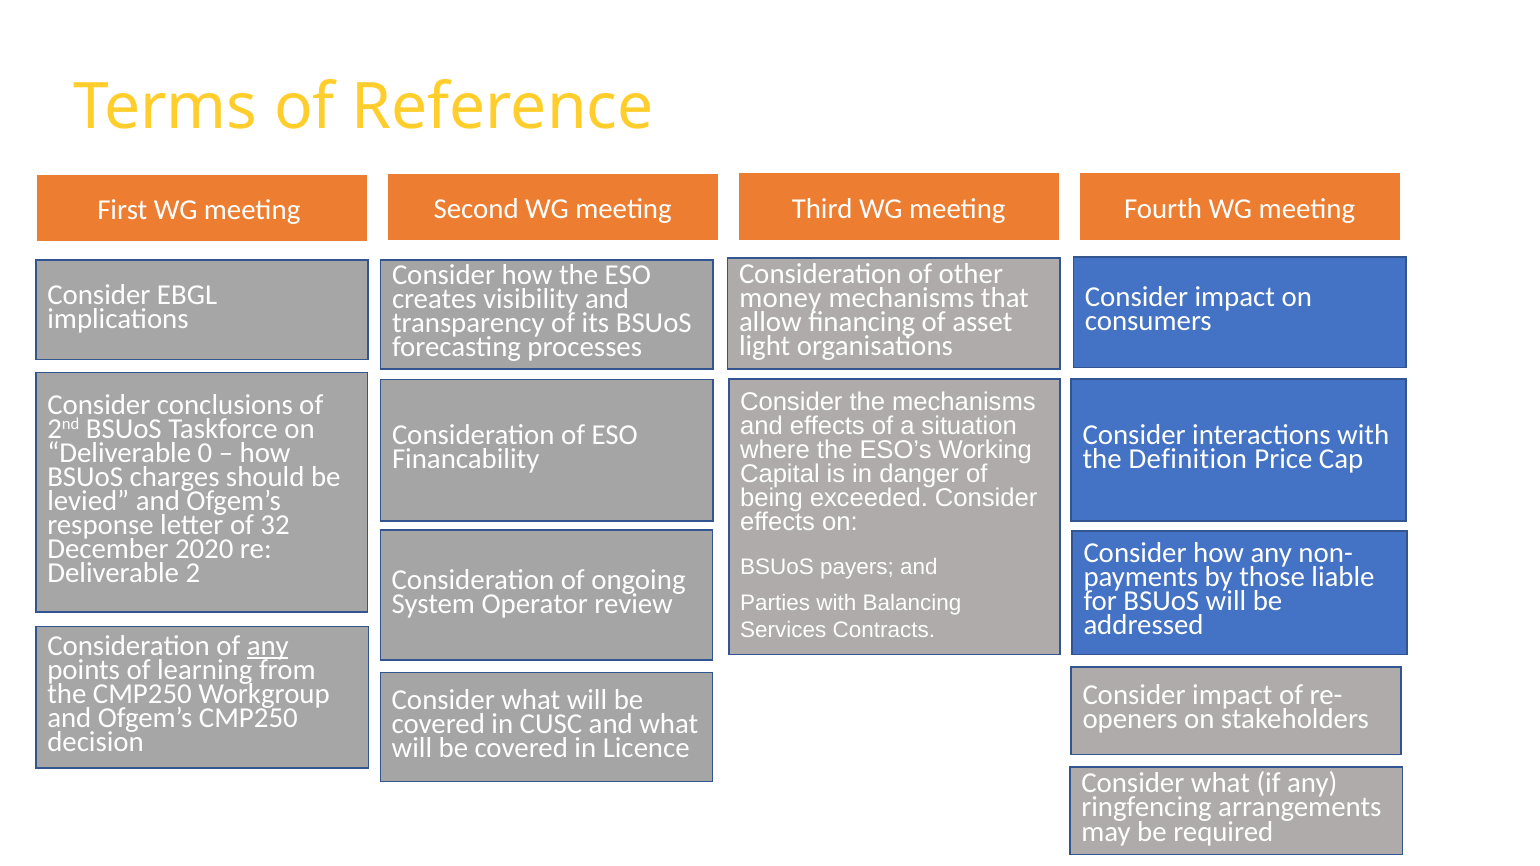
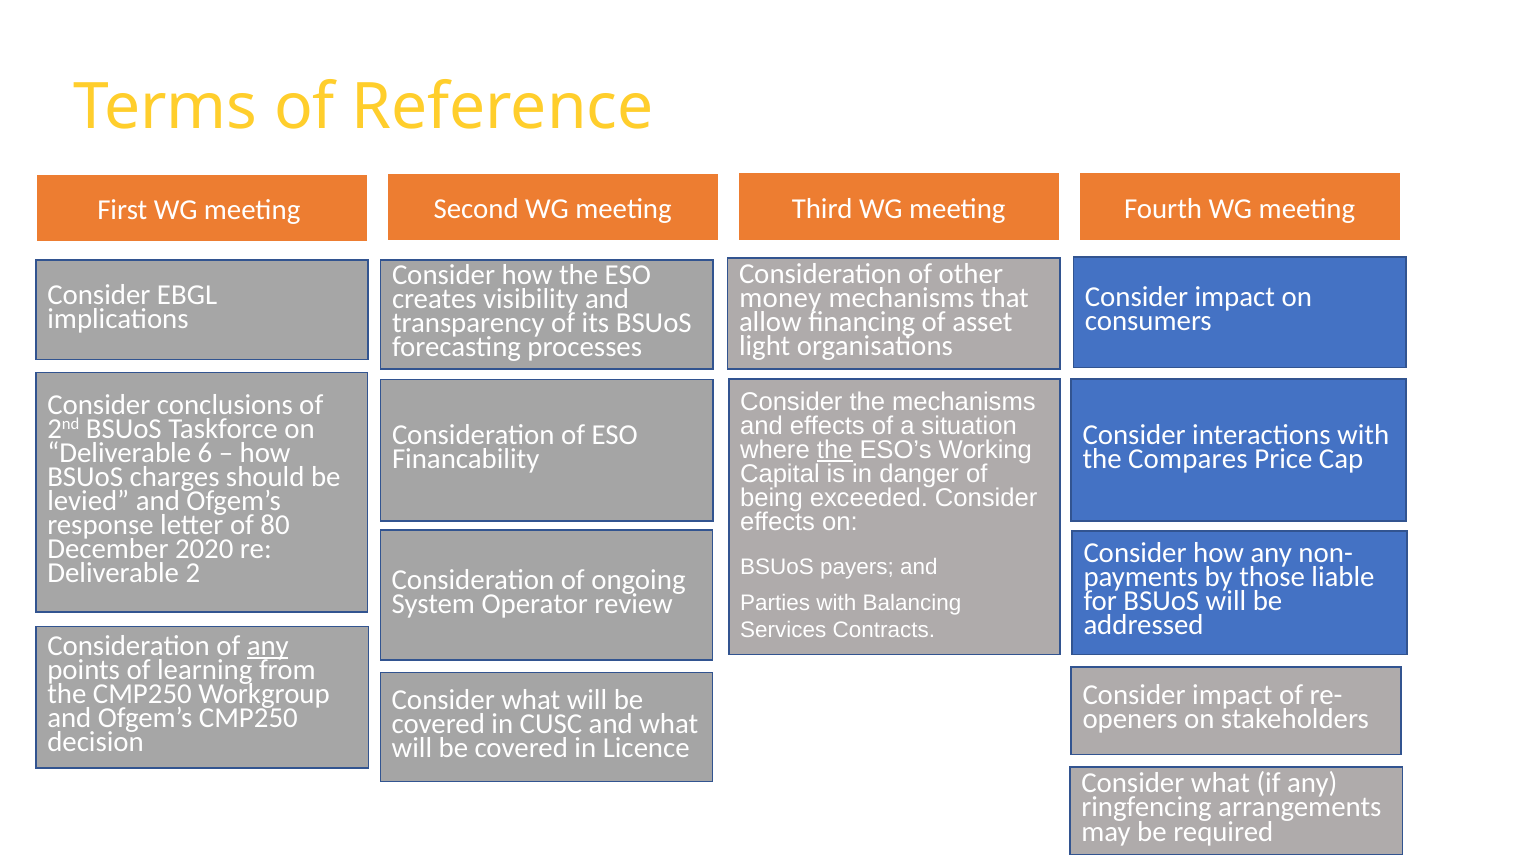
the at (835, 450) underline: none -> present
0: 0 -> 6
Definition: Definition -> Compares
32: 32 -> 80
